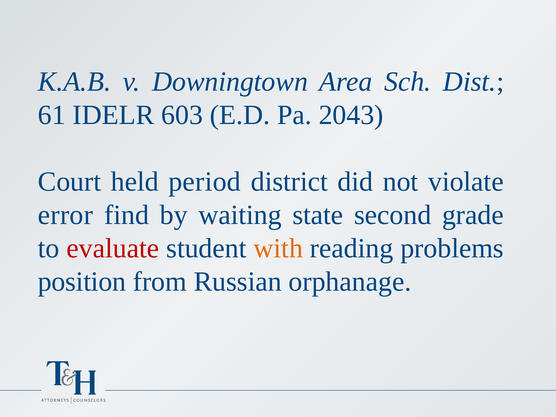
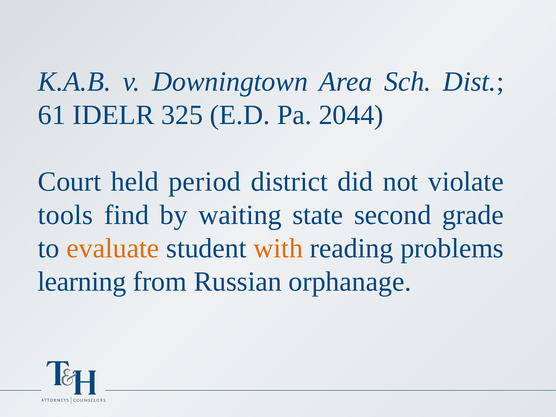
603: 603 -> 325
2043: 2043 -> 2044
error: error -> tools
evaluate colour: red -> orange
position: position -> learning
